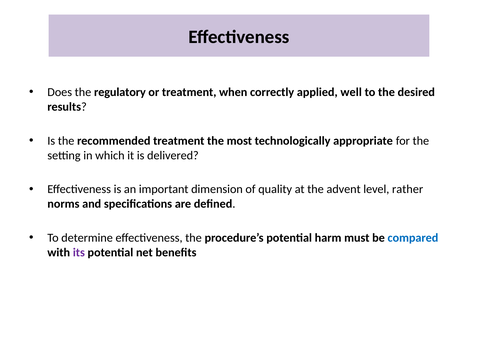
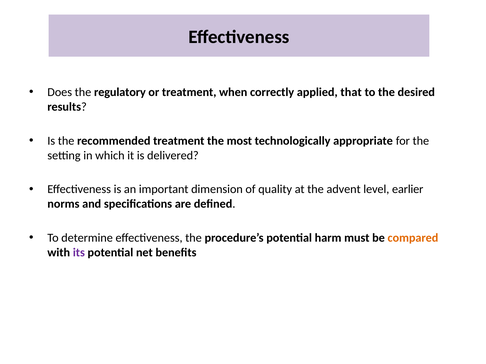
well: well -> that
rather: rather -> earlier
compared colour: blue -> orange
